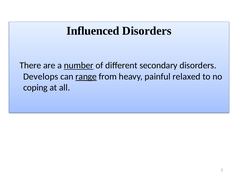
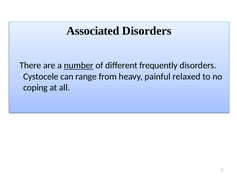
Influenced: Influenced -> Associated
secondary: secondary -> frequently
Develops: Develops -> Cystocele
range underline: present -> none
